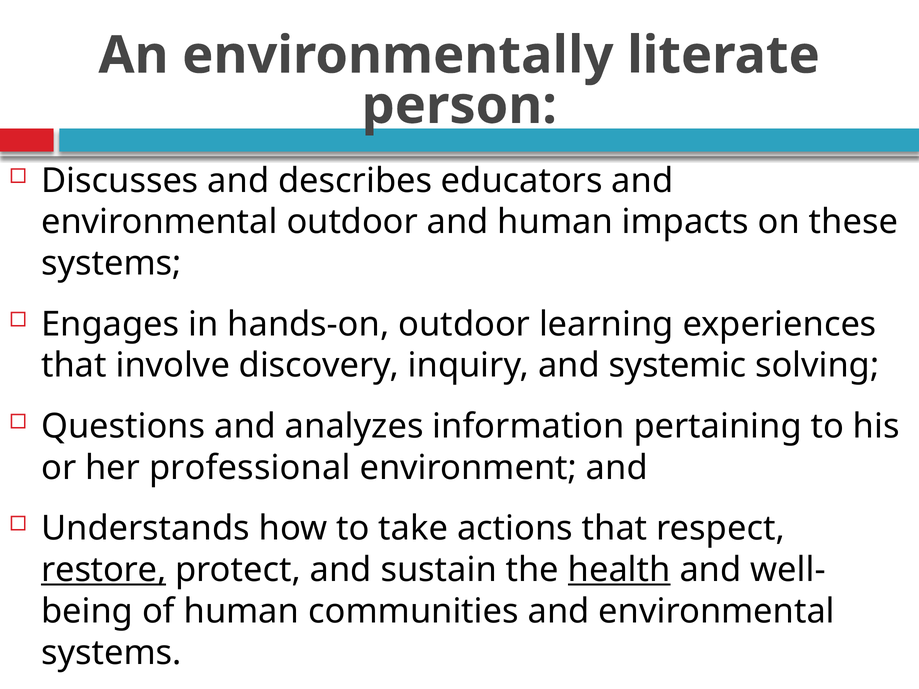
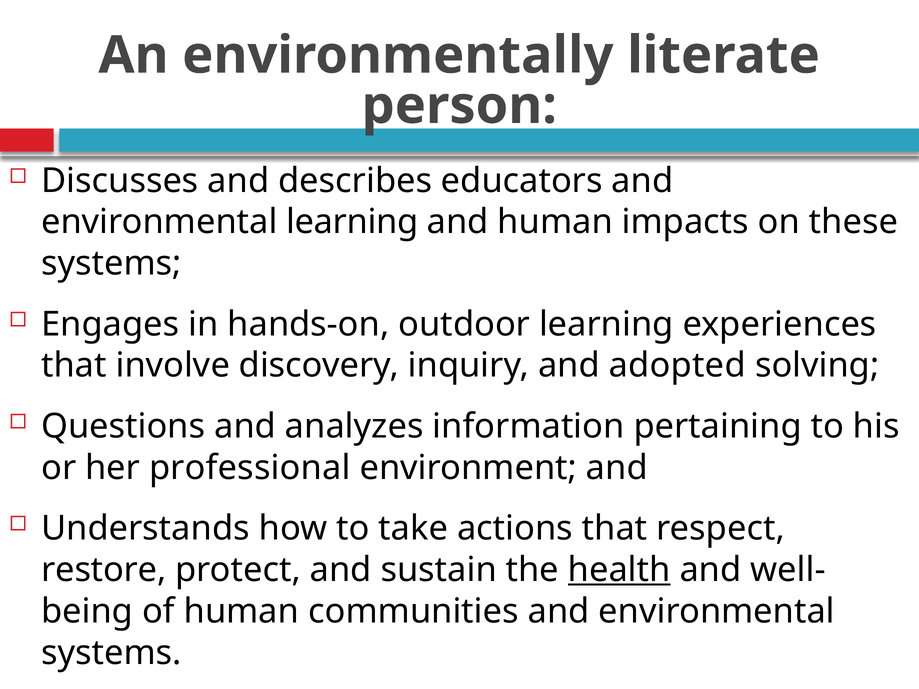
environmental outdoor: outdoor -> learning
systemic: systemic -> adopted
restore underline: present -> none
